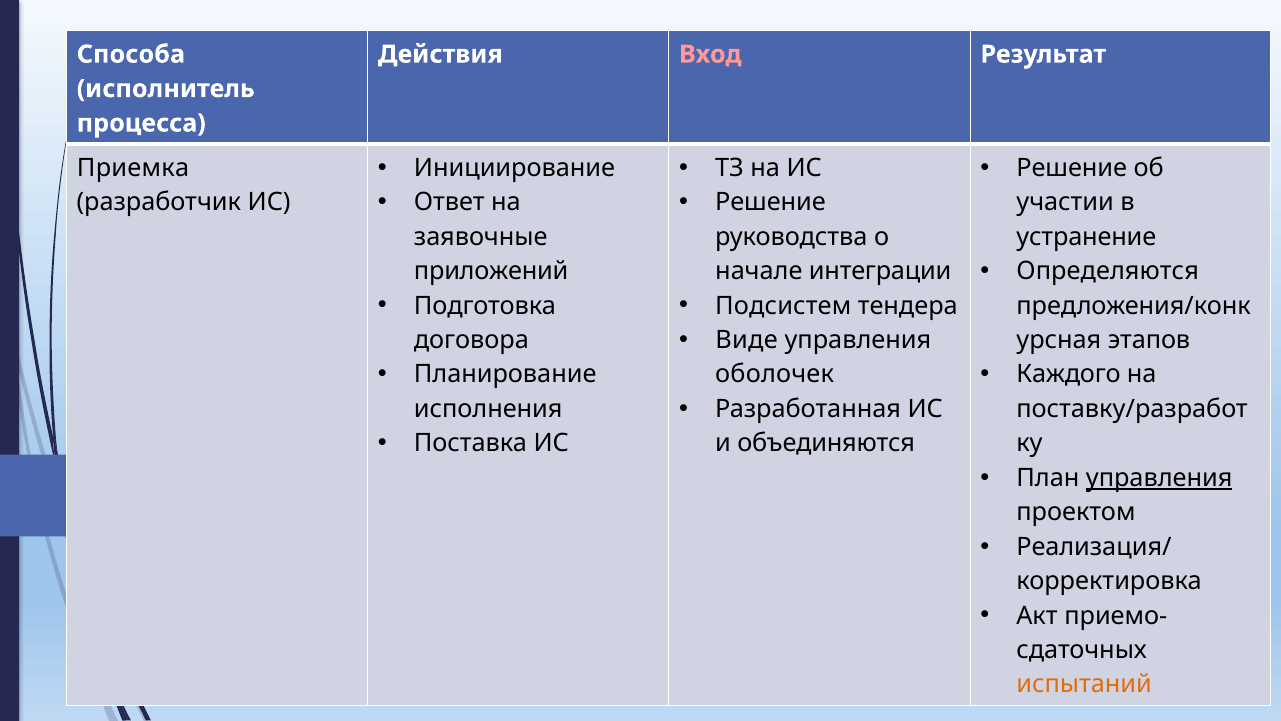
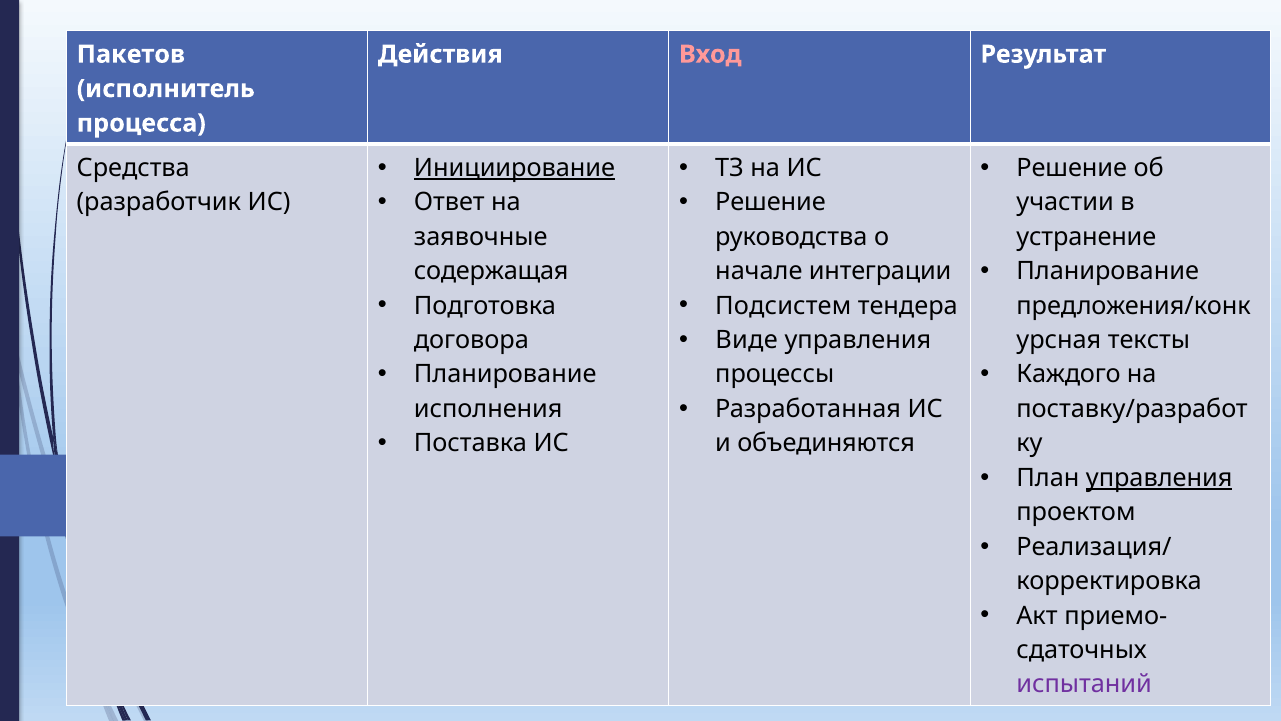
Способа: Способа -> Пакетов
Инициирование underline: none -> present
Приемка: Приемка -> Средства
Определяются at (1108, 271): Определяются -> Планирование
приложений: приложений -> содержащая
этапов: этапов -> тексты
оболочек: оболочек -> процессы
испытаний colour: orange -> purple
